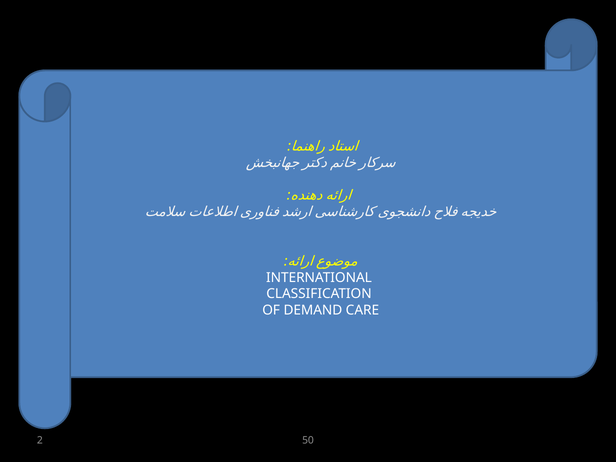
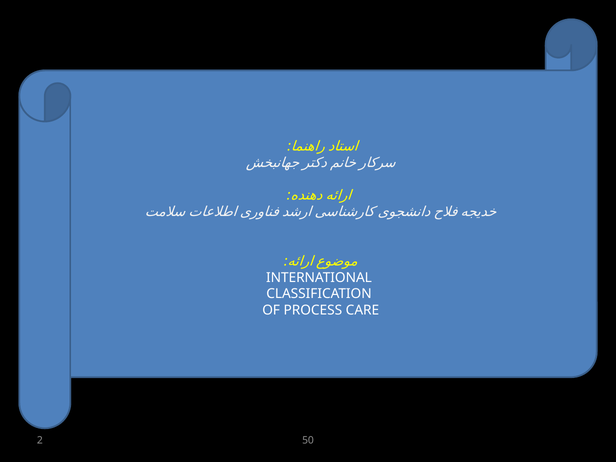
DEMAND: DEMAND -> PROCESS
